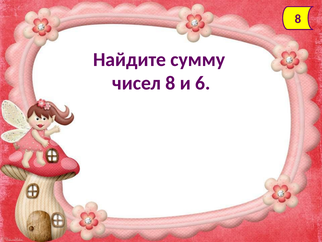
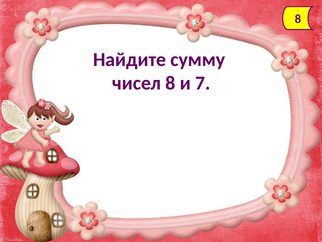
6: 6 -> 7
